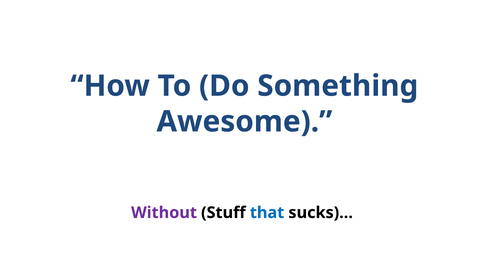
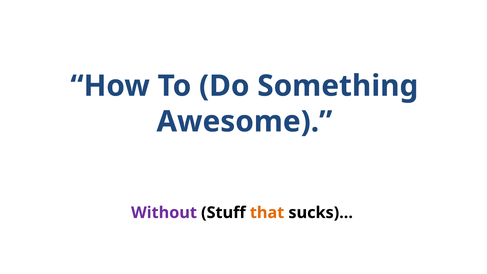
that colour: blue -> orange
